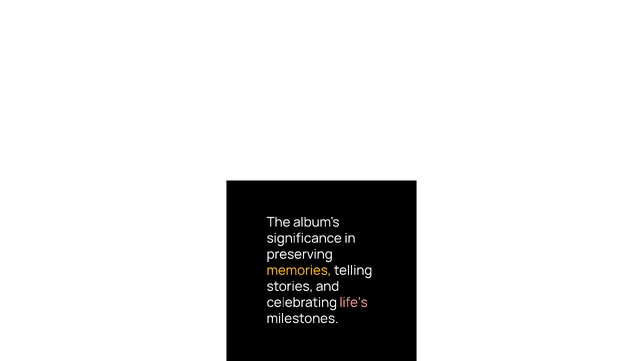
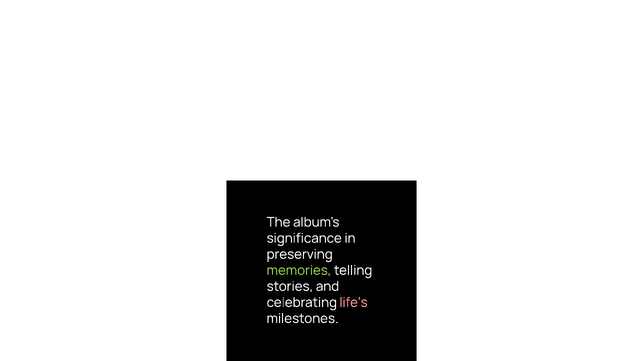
memories colour: yellow -> light green
